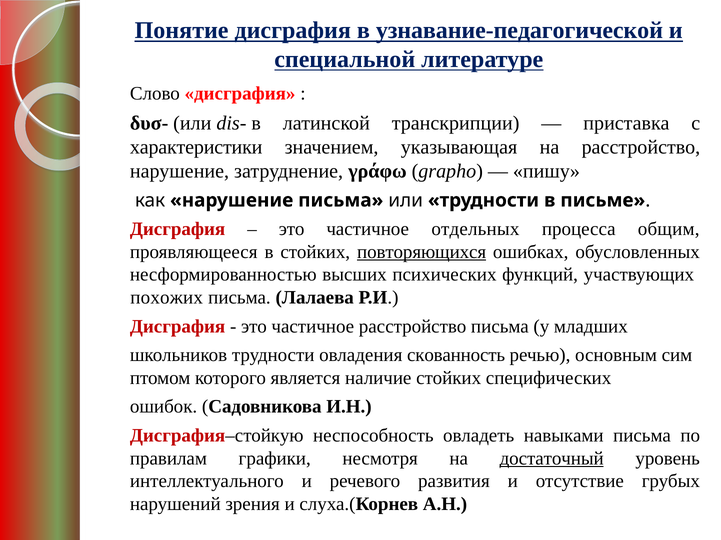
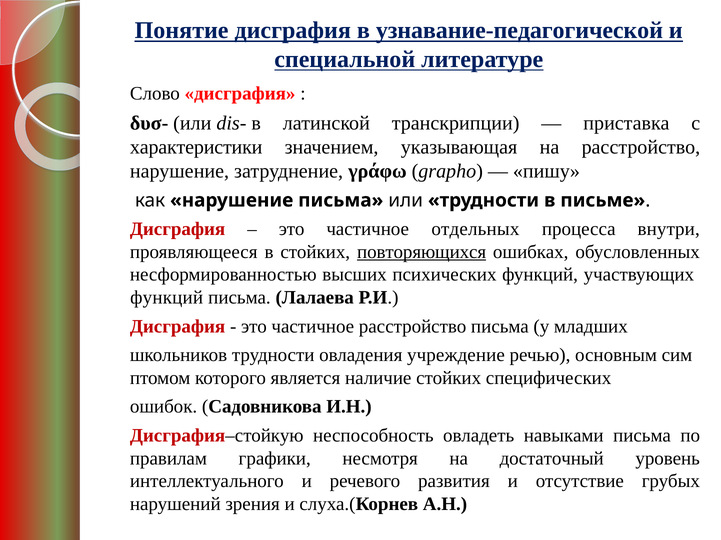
общим: общим -> внутри
похожих at (167, 298): похожих -> функций
скованность: скованность -> учреждение
достаточный underline: present -> none
